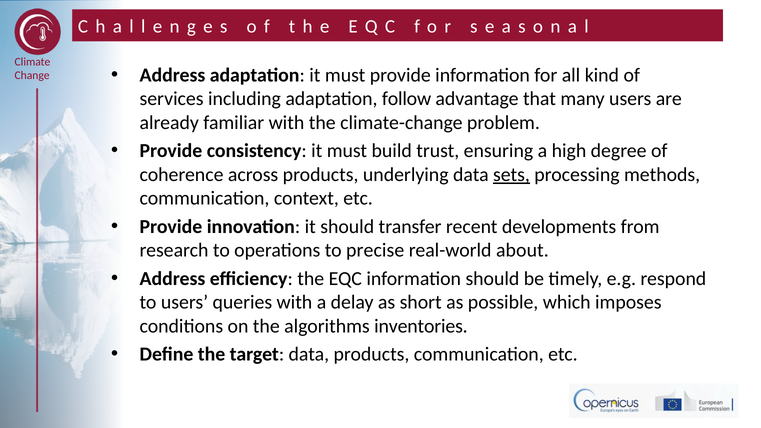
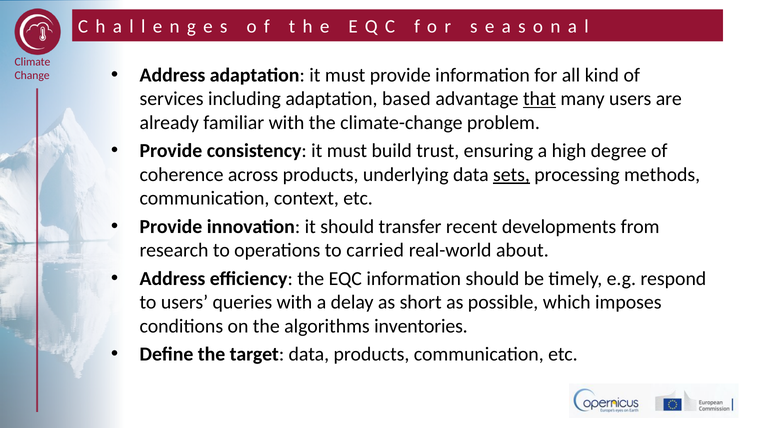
follow: follow -> based
that underline: none -> present
precise: precise -> carried
